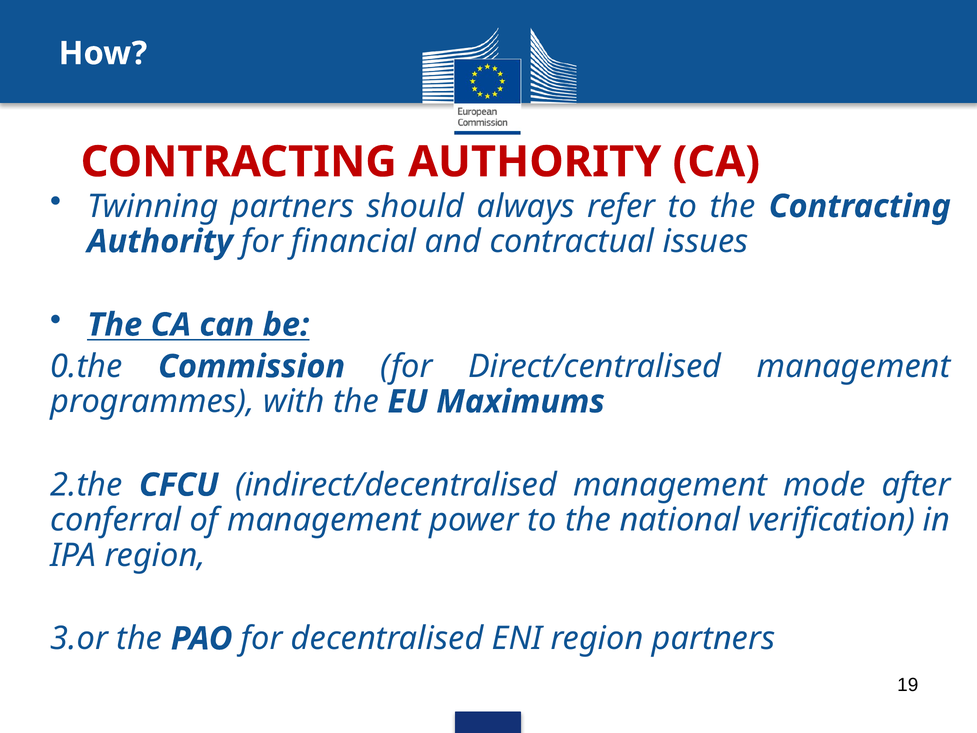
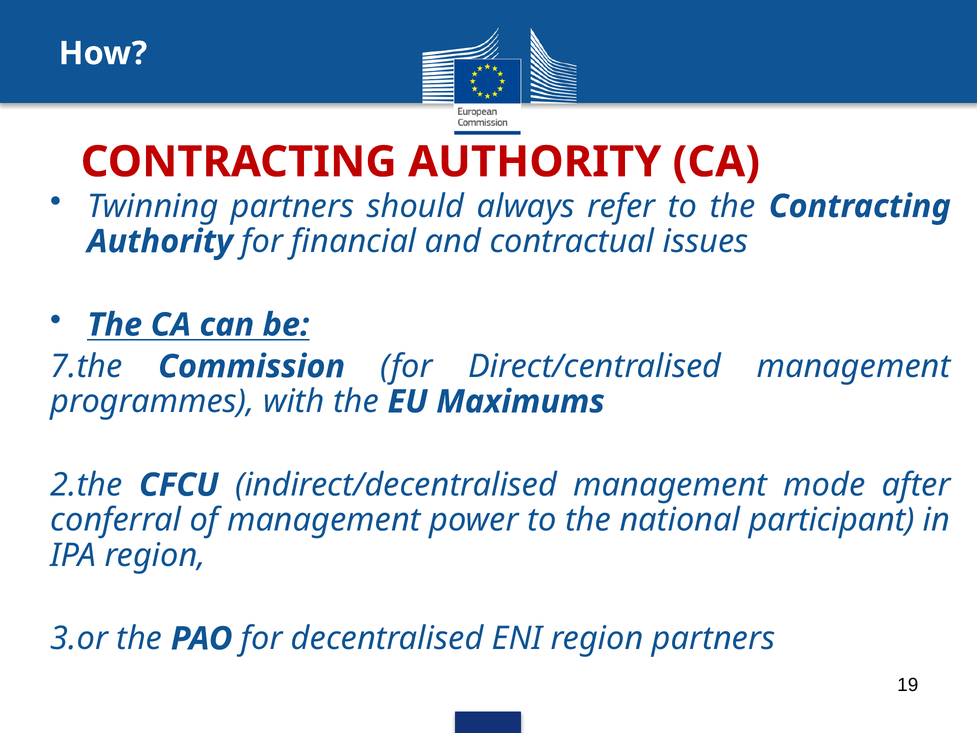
0.the: 0.the -> 7.the
verification: verification -> participant
